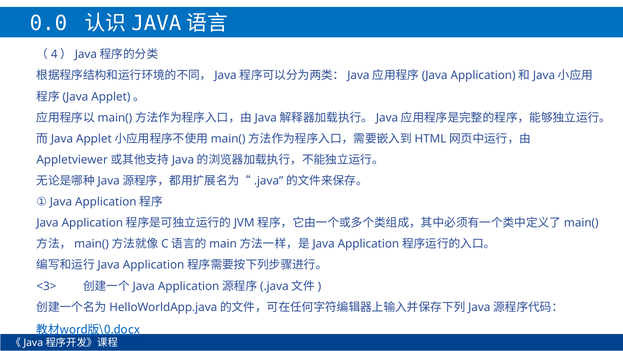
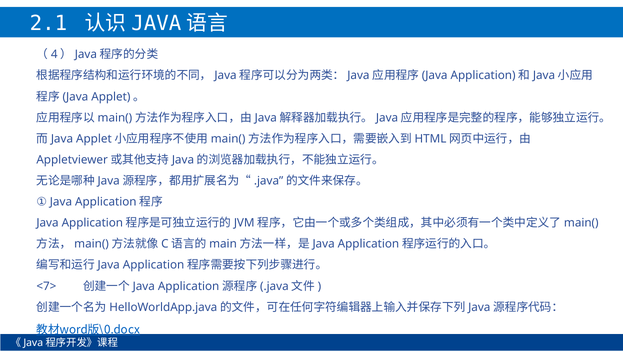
0.0: 0.0 -> 2.1
<3>: <3> -> <7>
